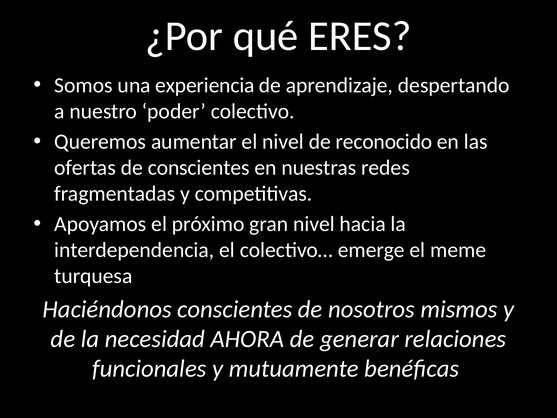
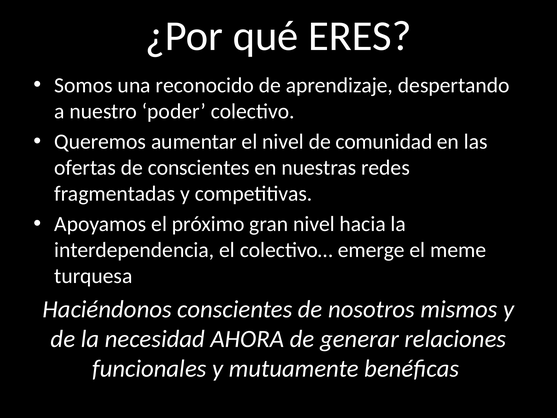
experiencia: experiencia -> reconocido
reconocido: reconocido -> comunidad
